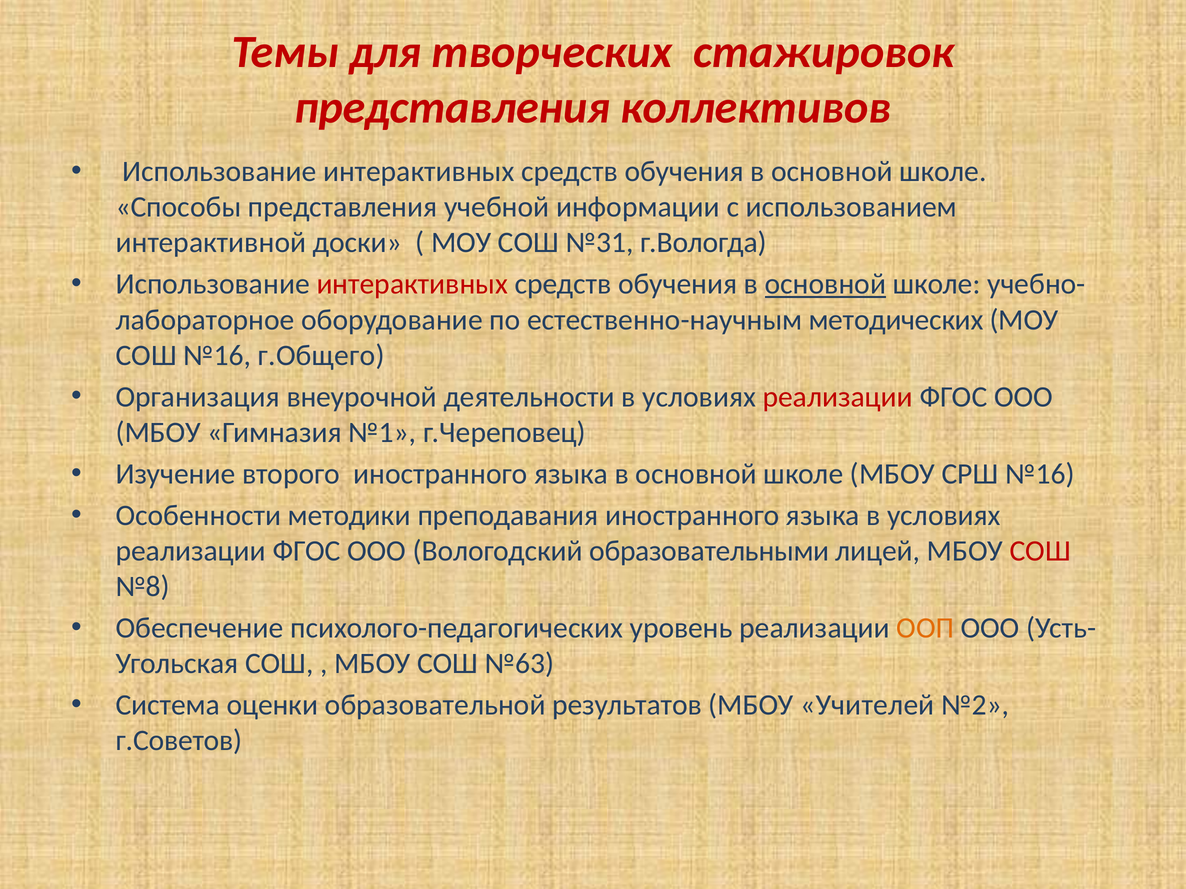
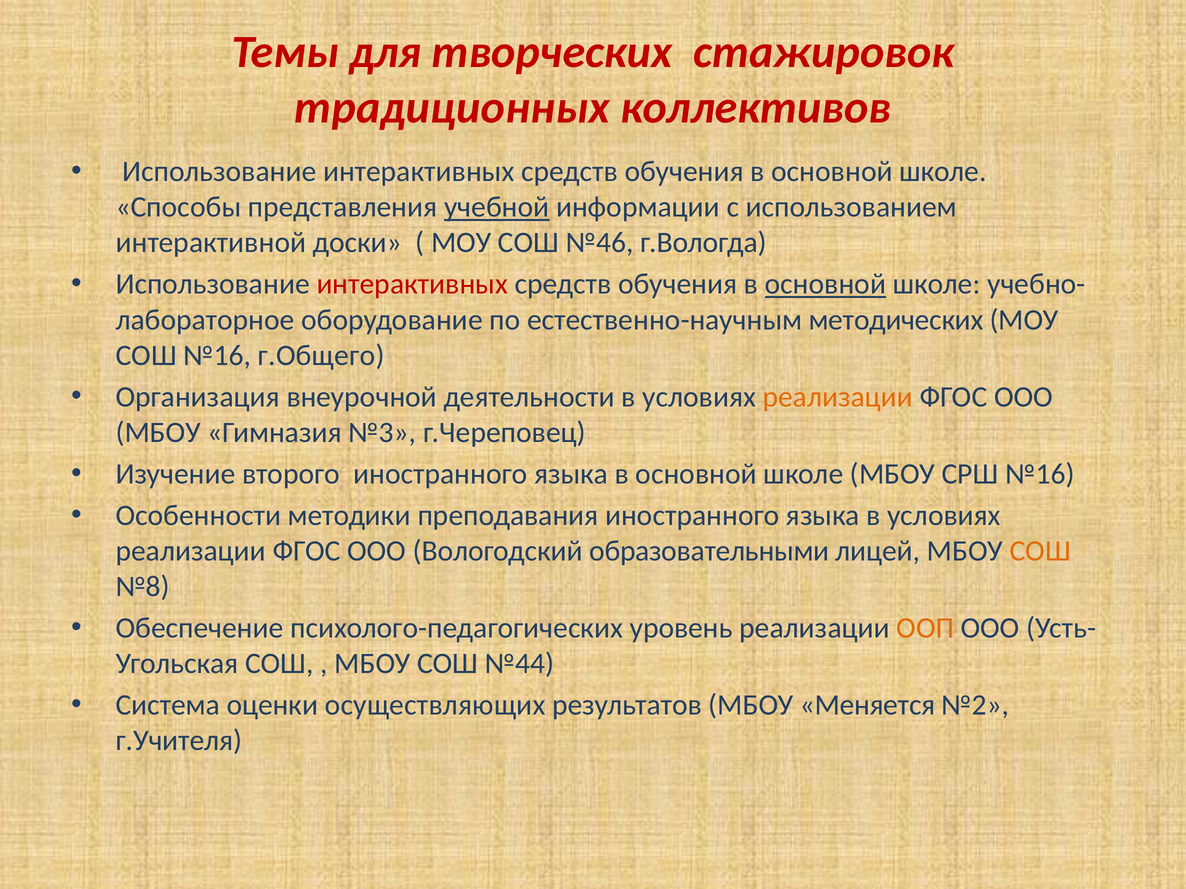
представления at (452, 108): представления -> традиционных
учебной underline: none -> present
№31: №31 -> №46
реализации at (838, 397) colour: red -> orange
№1: №1 -> №3
СОШ at (1040, 551) colour: red -> orange
№63: №63 -> №44
образовательной: образовательной -> осуществляющих
Учителей: Учителей -> Меняется
г.Советов: г.Советов -> г.Учителя
